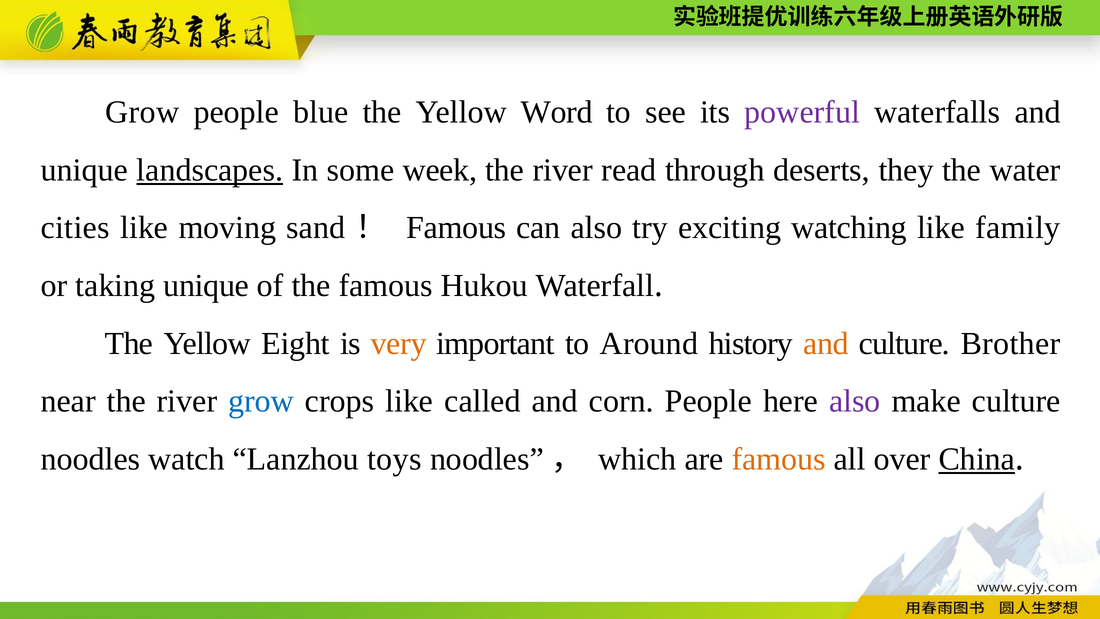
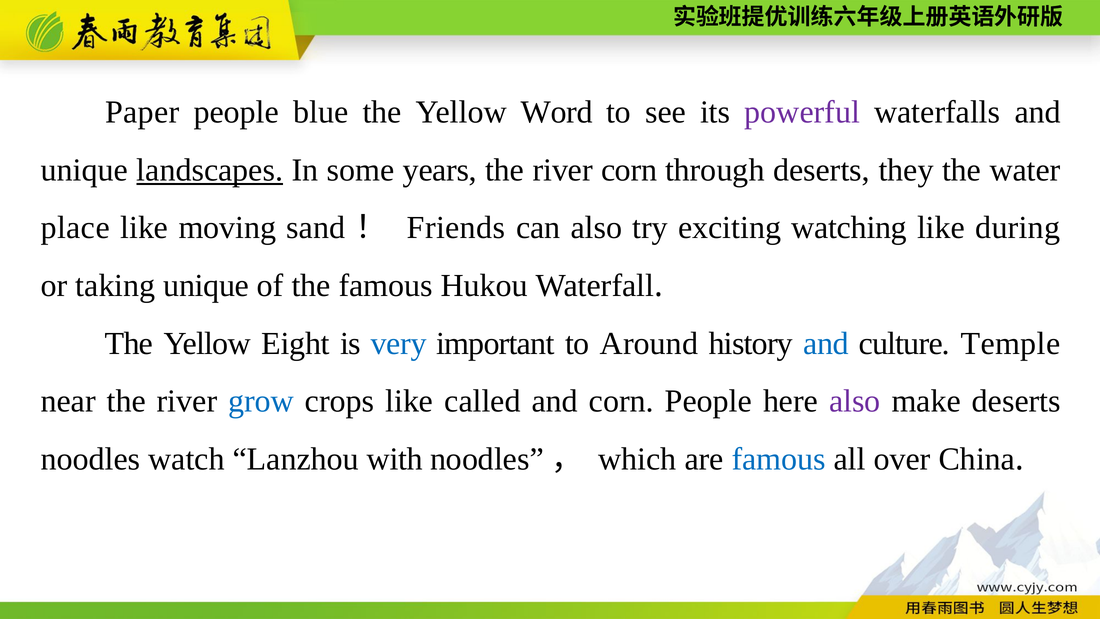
Grow at (142, 112): Grow -> Paper
week: week -> years
river read: read -> corn
cities: cities -> place
Famous at (456, 228): Famous -> Friends
family: family -> during
very colour: orange -> blue
and at (826, 343) colour: orange -> blue
Brother: Brother -> Temple
make culture: culture -> deserts
toys: toys -> with
famous at (779, 459) colour: orange -> blue
China underline: present -> none
